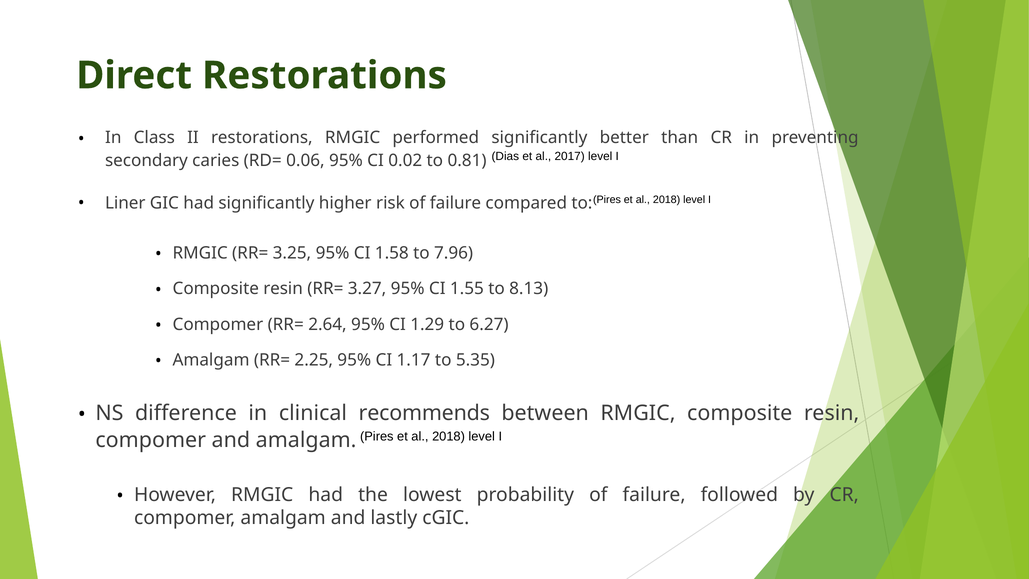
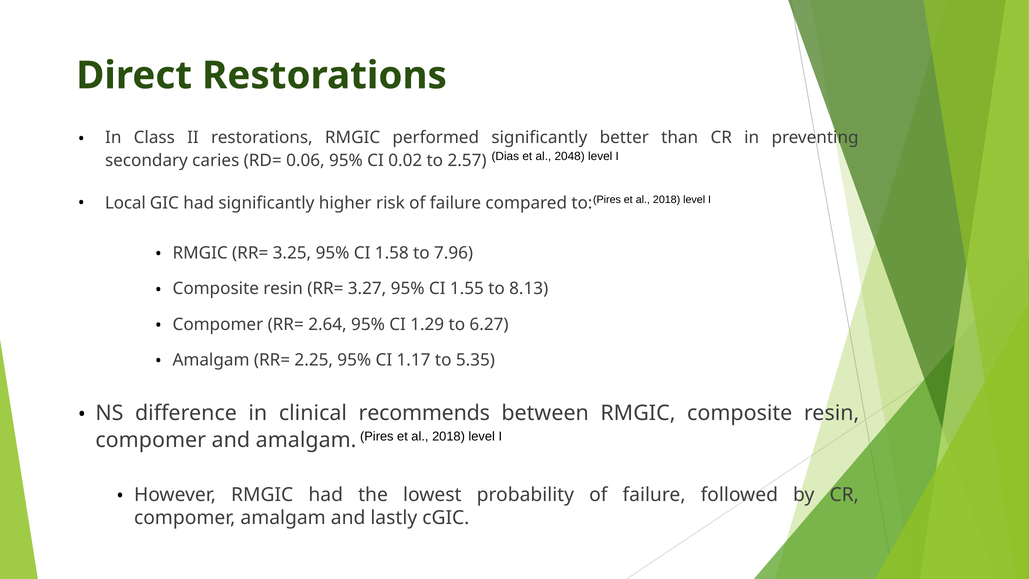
0.81: 0.81 -> 2.57
2017: 2017 -> 2048
Liner: Liner -> Local
